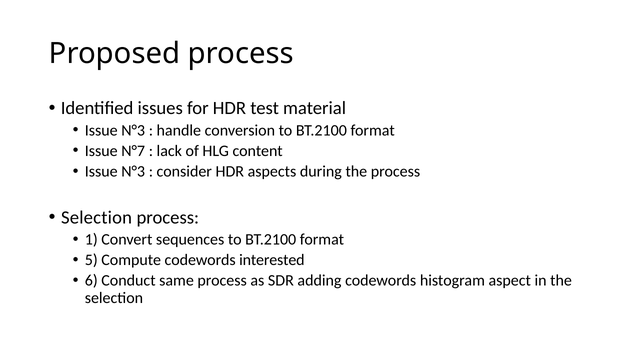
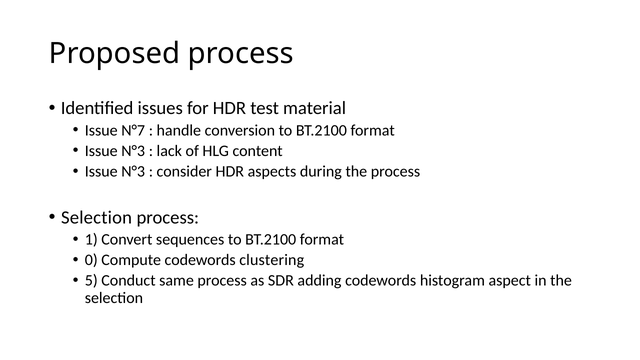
N°3 at (133, 130): N°3 -> N°7
N°7 at (133, 151): N°7 -> N°3
5: 5 -> 0
interested: interested -> clustering
6: 6 -> 5
